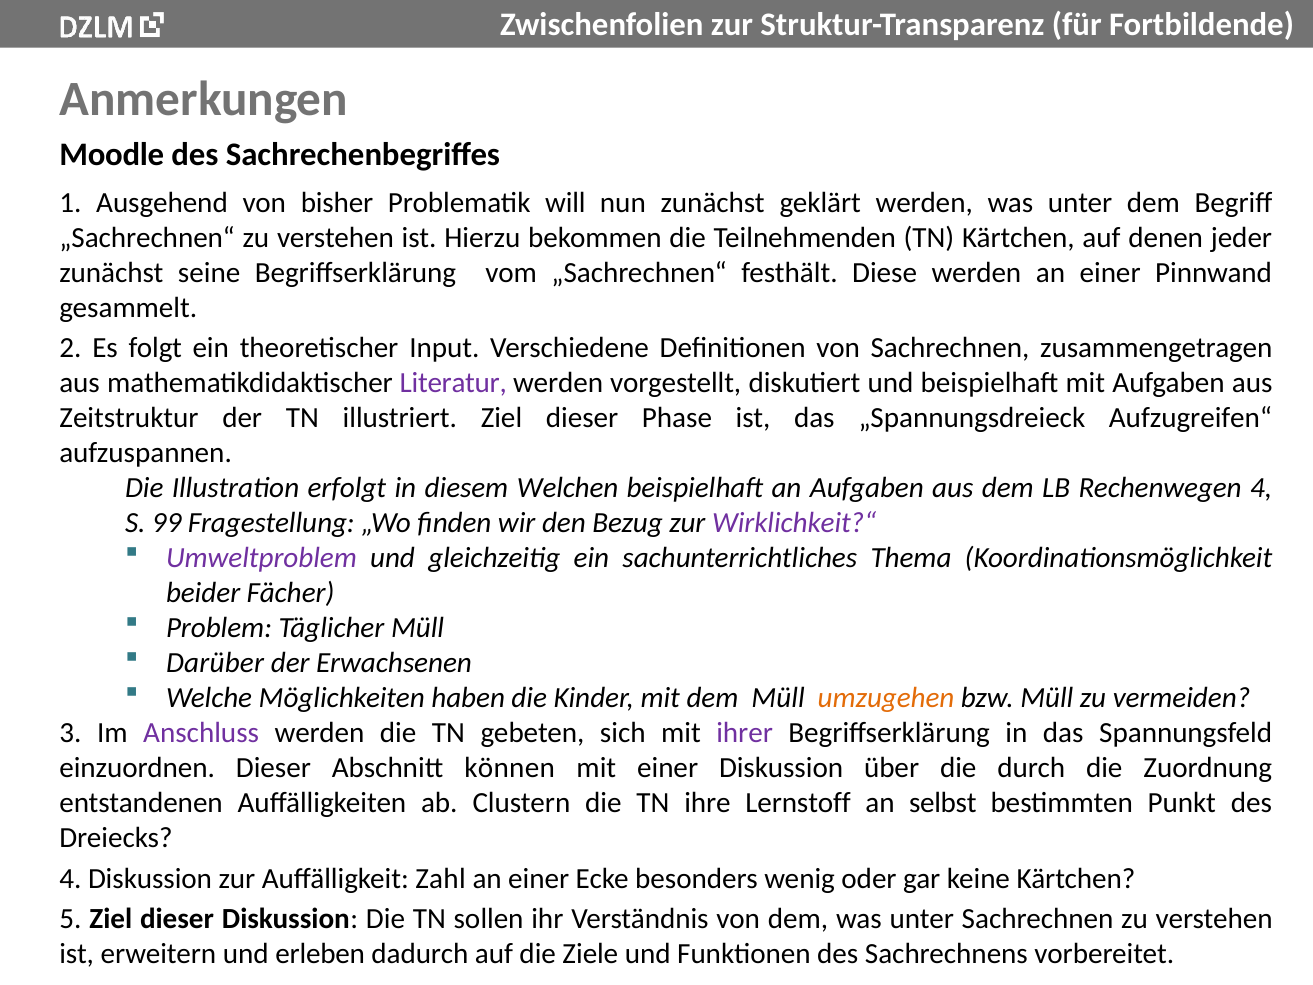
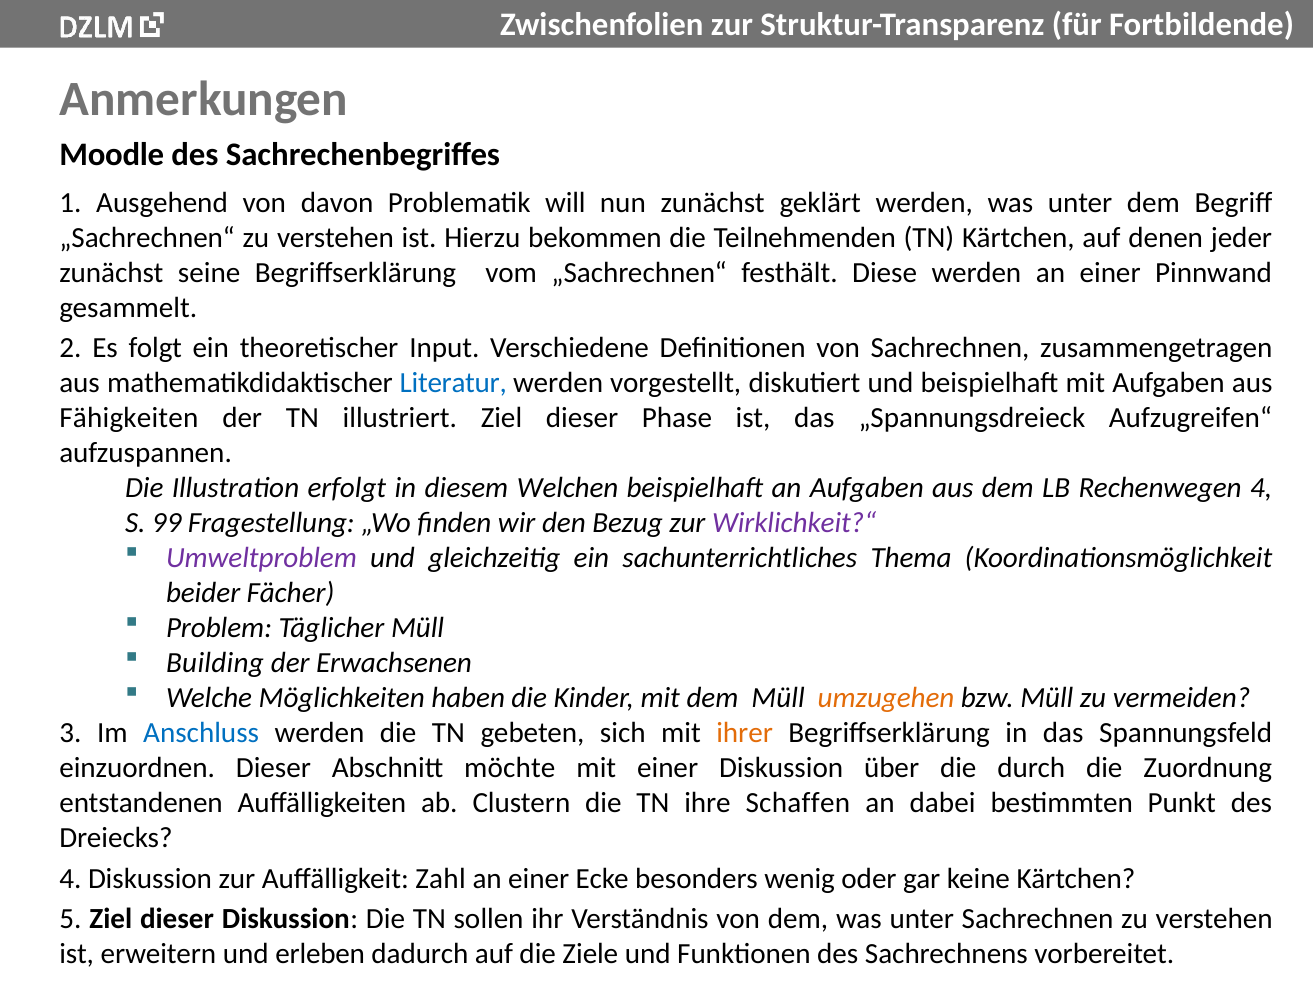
bisher: bisher -> davon
Literatur colour: purple -> blue
Zeitstruktur: Zeitstruktur -> Fähigkeiten
Darüber: Darüber -> Building
Anschluss colour: purple -> blue
ihrer colour: purple -> orange
können: können -> möchte
Lernstoff: Lernstoff -> Schaffen
selbst: selbst -> dabei
